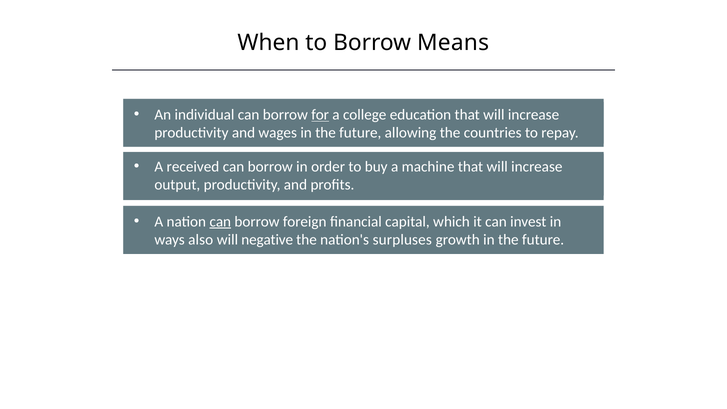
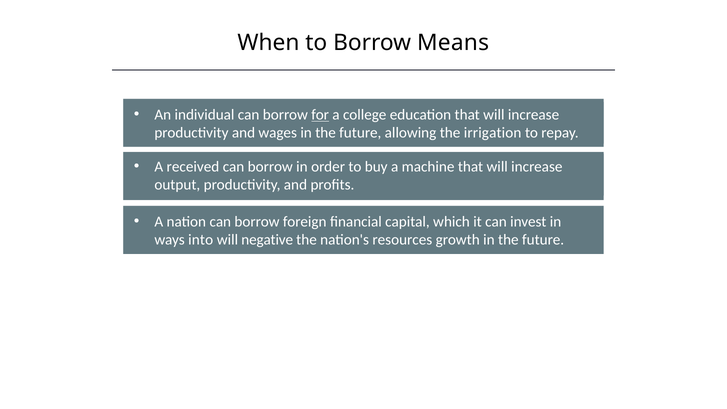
countries: countries -> irrigation
can at (220, 222) underline: present -> none
also: also -> into
surpluses: surpluses -> resources
